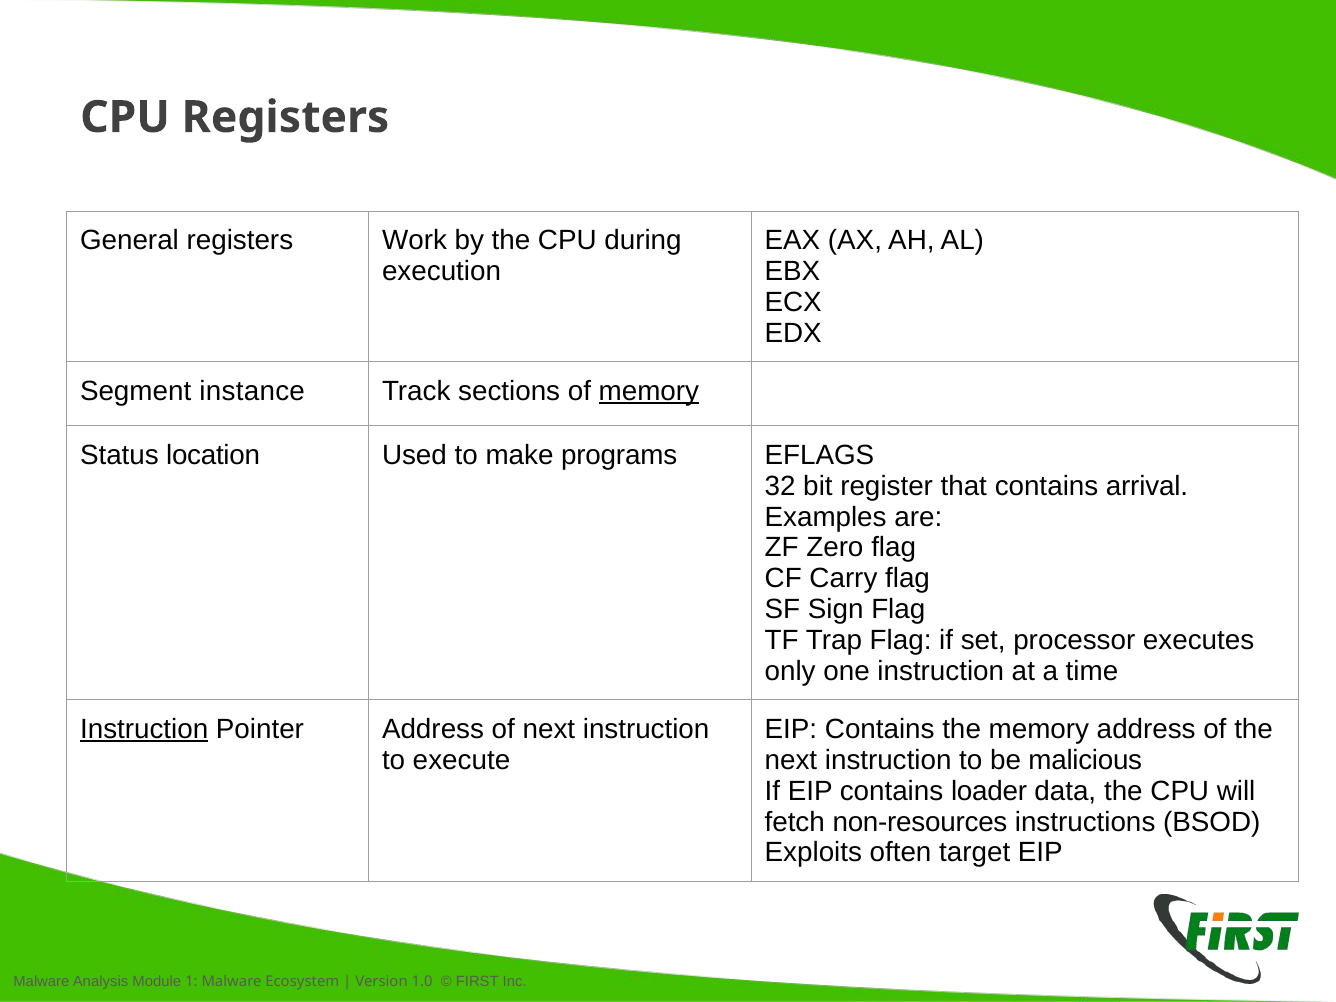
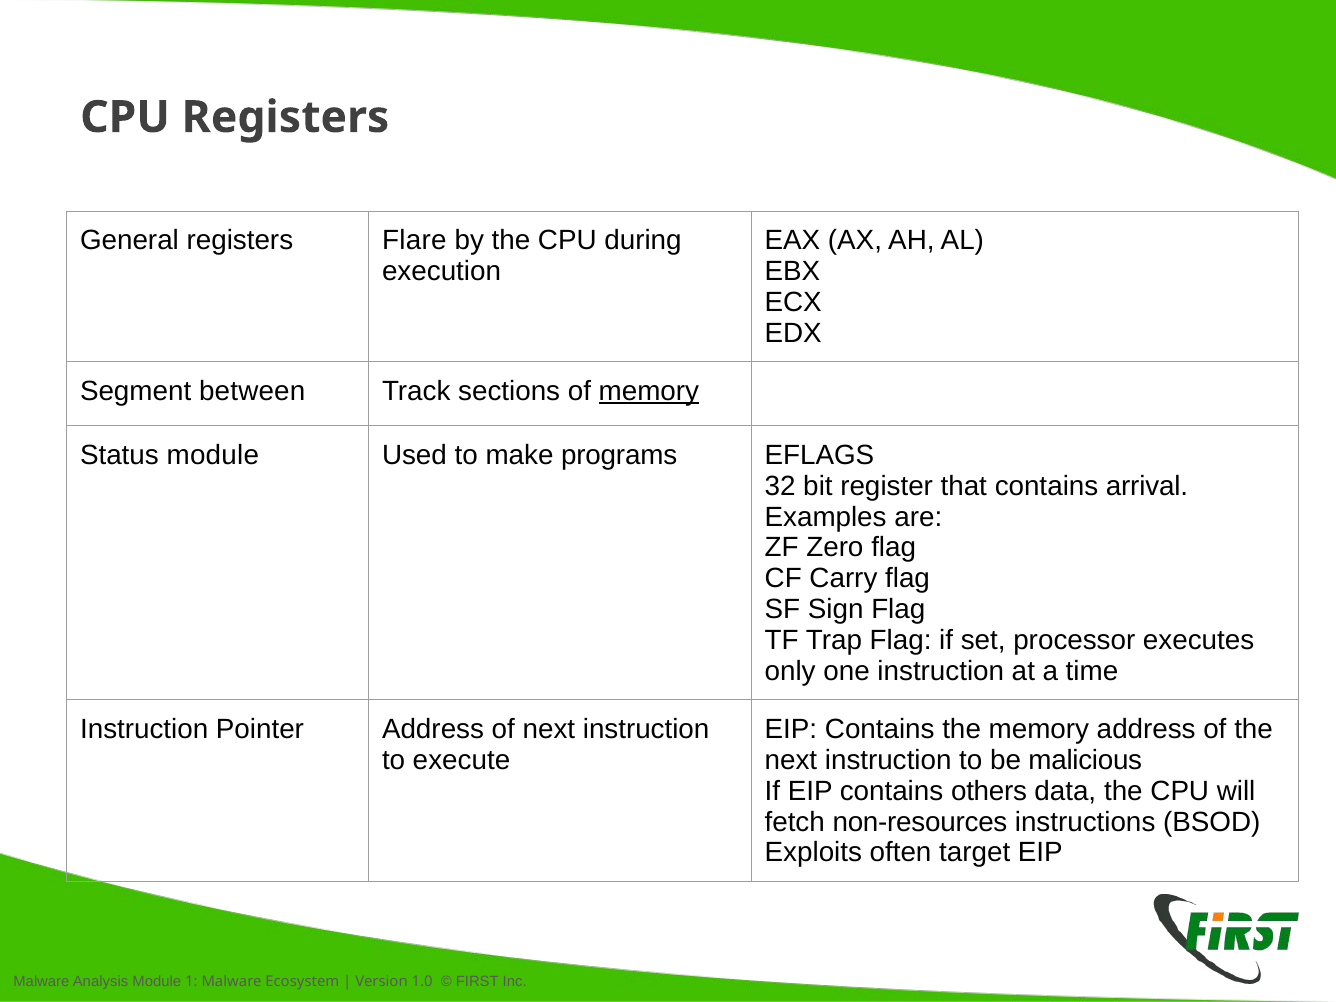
Work: Work -> Flare
instance: instance -> between
Status location: location -> module
Instruction at (144, 729) underline: present -> none
loader: loader -> others
